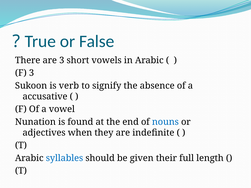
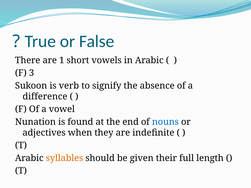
are 3: 3 -> 1
accusative: accusative -> difference
syllables colour: blue -> orange
